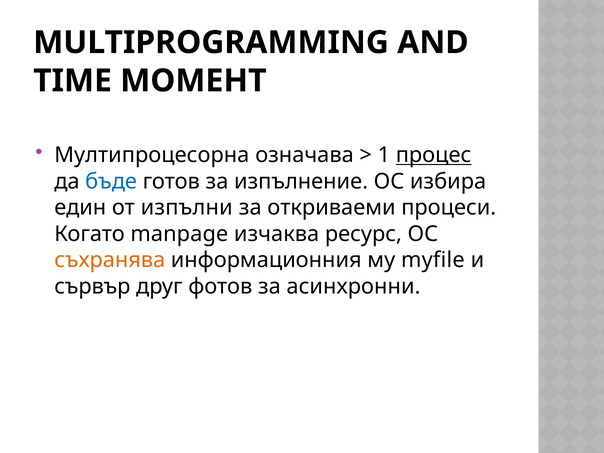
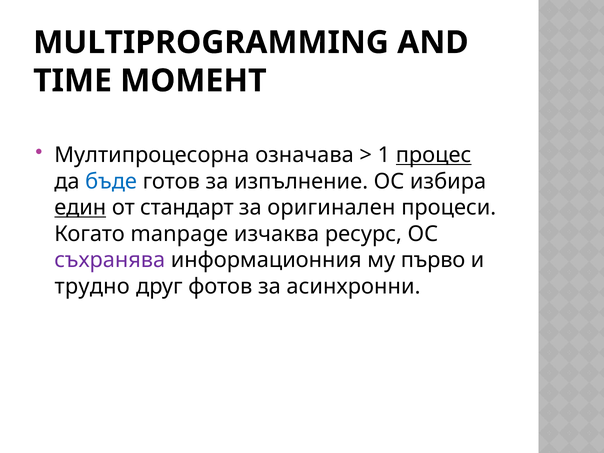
един underline: none -> present
изпълни: изпълни -> стандарт
откриваеми: откриваеми -> оригинален
съхранява colour: orange -> purple
myfile: myfile -> първо
сървър: сървър -> трудно
